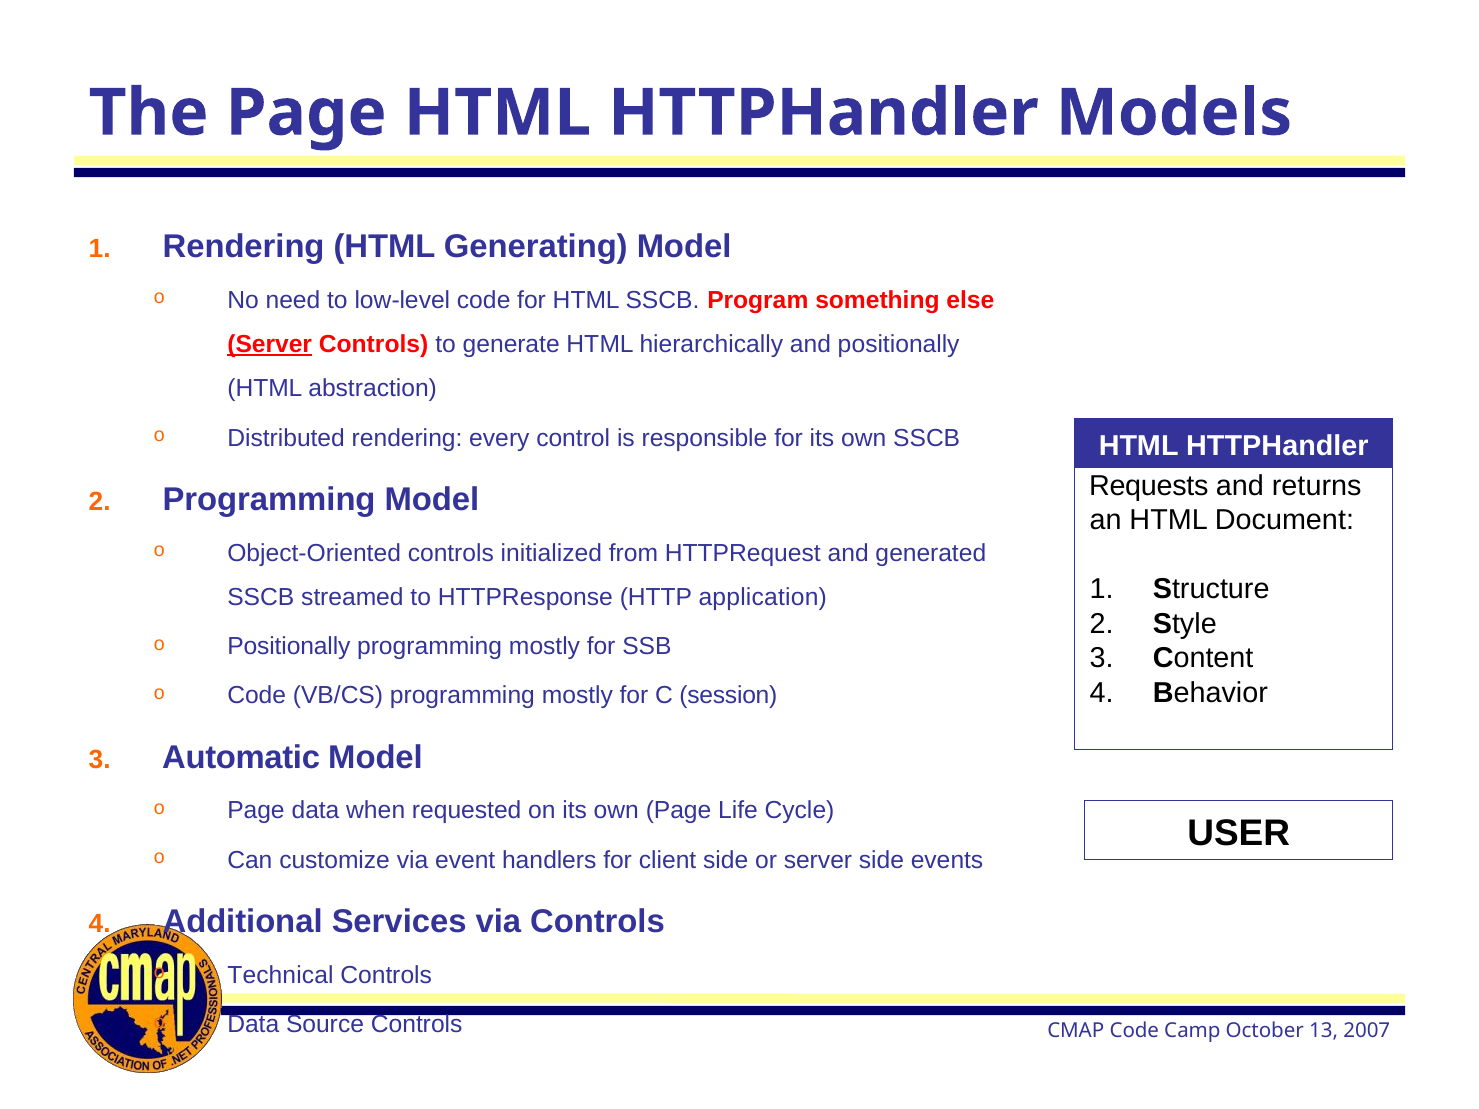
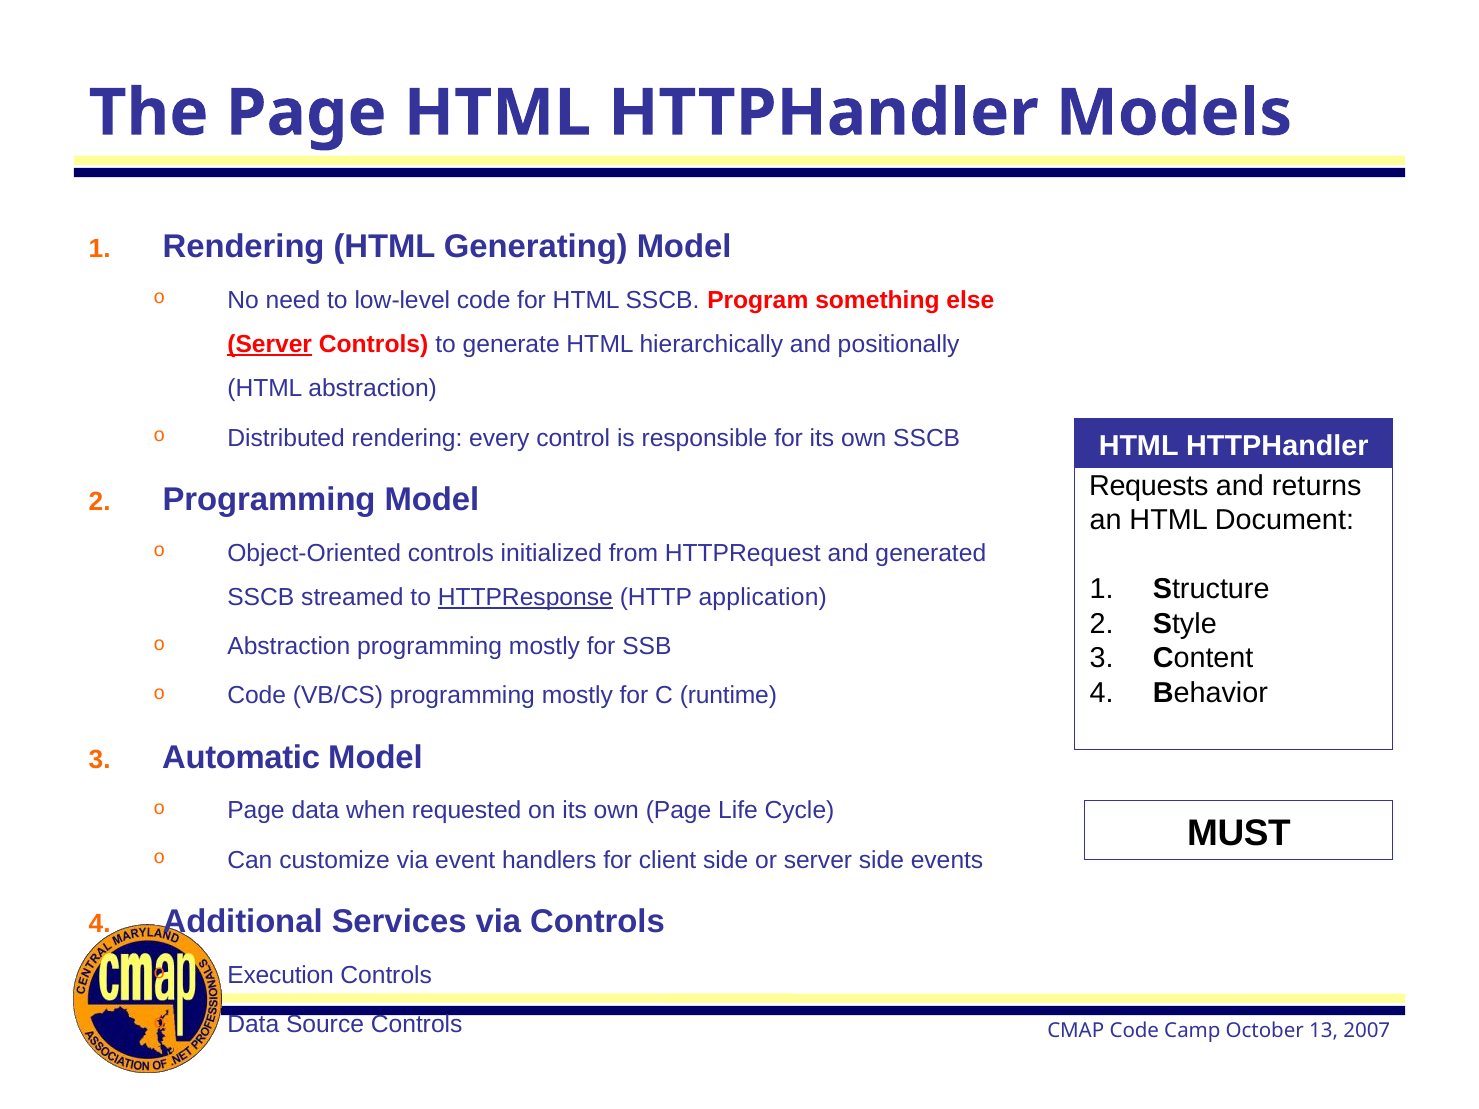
HTTPResponse underline: none -> present
Positionally at (289, 647): Positionally -> Abstraction
session: session -> runtime
USER: USER -> MUST
Technical: Technical -> Execution
